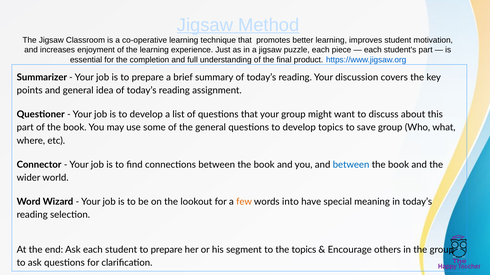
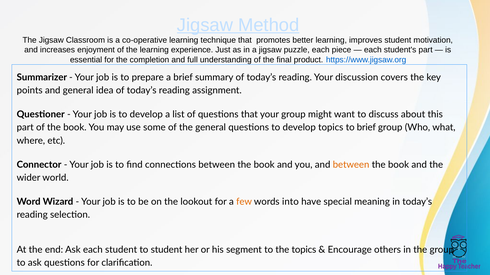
to save: save -> brief
between at (351, 165) colour: blue -> orange
student to prepare: prepare -> student
